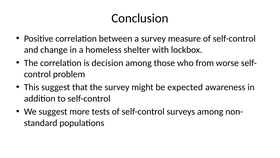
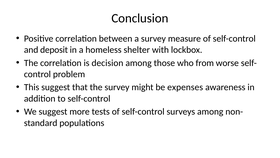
change: change -> deposit
expected: expected -> expenses
